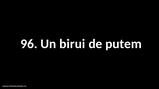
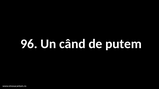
birui: birui -> când
